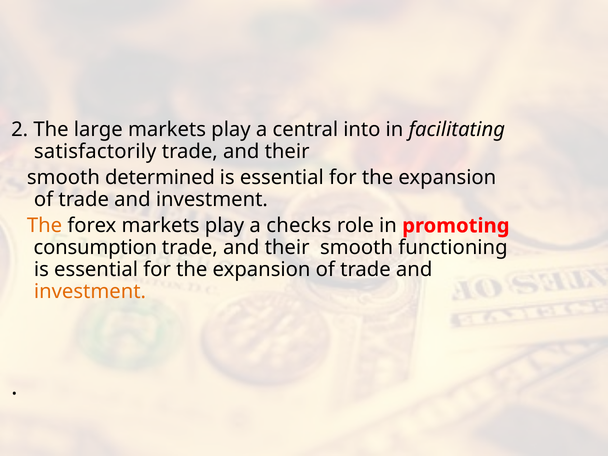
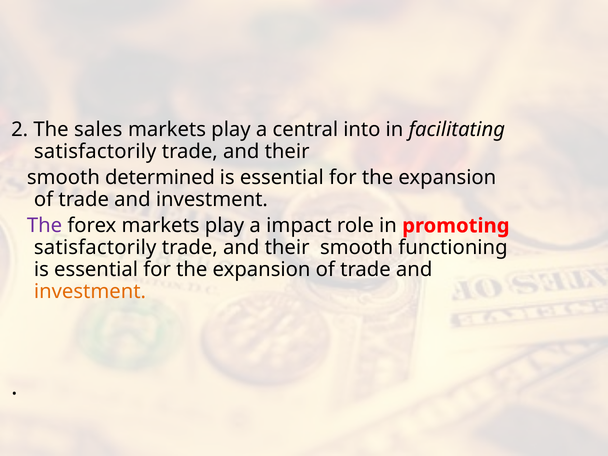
large: large -> sales
The at (45, 226) colour: orange -> purple
checks: checks -> impact
consumption at (95, 248): consumption -> satisfactorily
